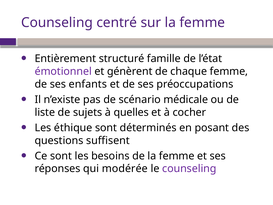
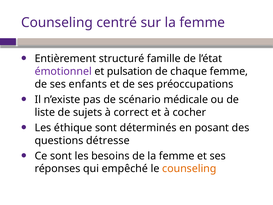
génèrent: génèrent -> pulsation
quelles: quelles -> correct
suffisent: suffisent -> détresse
modérée: modérée -> empêché
counseling at (189, 168) colour: purple -> orange
